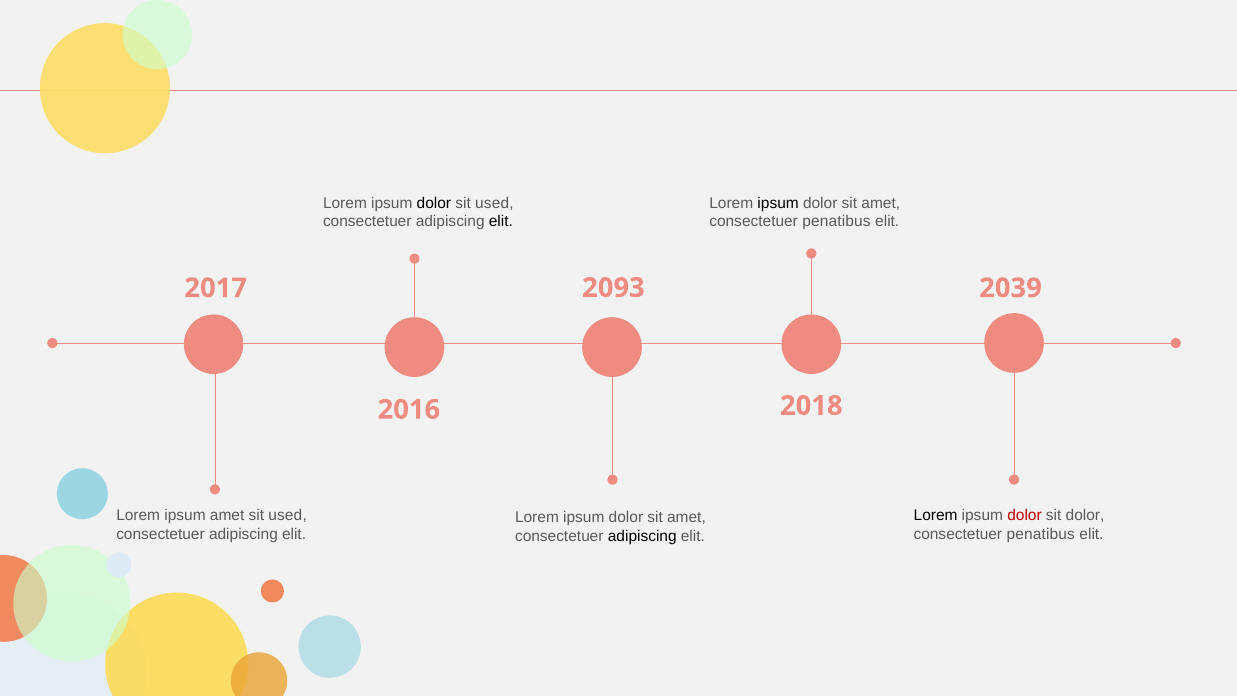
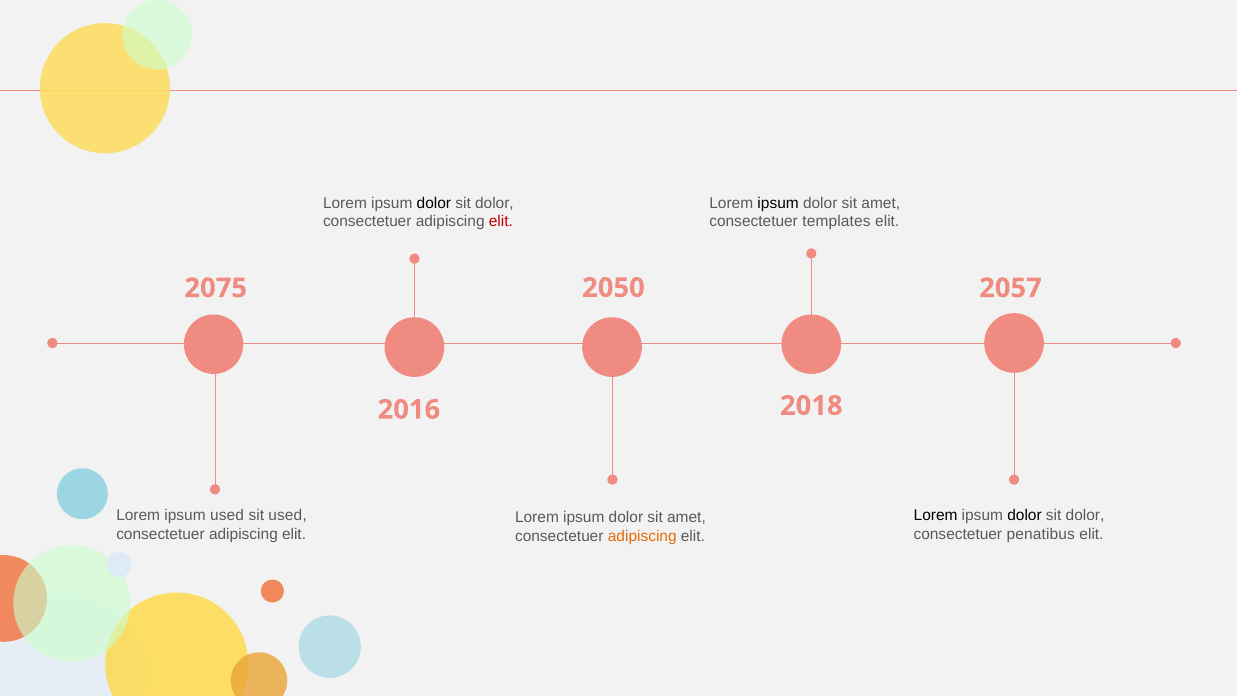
used at (494, 203): used -> dolor
elit at (501, 222) colour: black -> red
penatibus at (837, 222): penatibus -> templates
2093: 2093 -> 2050
2017: 2017 -> 2075
2039: 2039 -> 2057
ipsum amet: amet -> used
dolor at (1025, 516) colour: red -> black
adipiscing at (642, 536) colour: black -> orange
